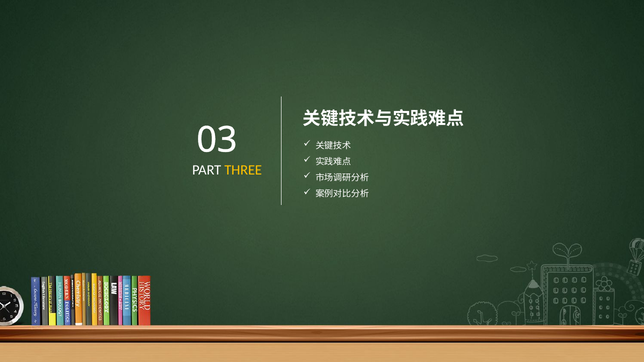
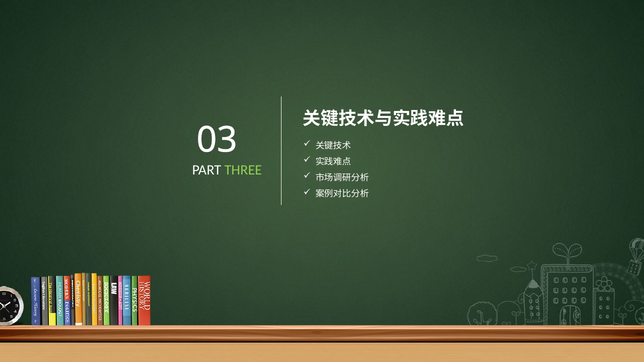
THREE colour: yellow -> light green
